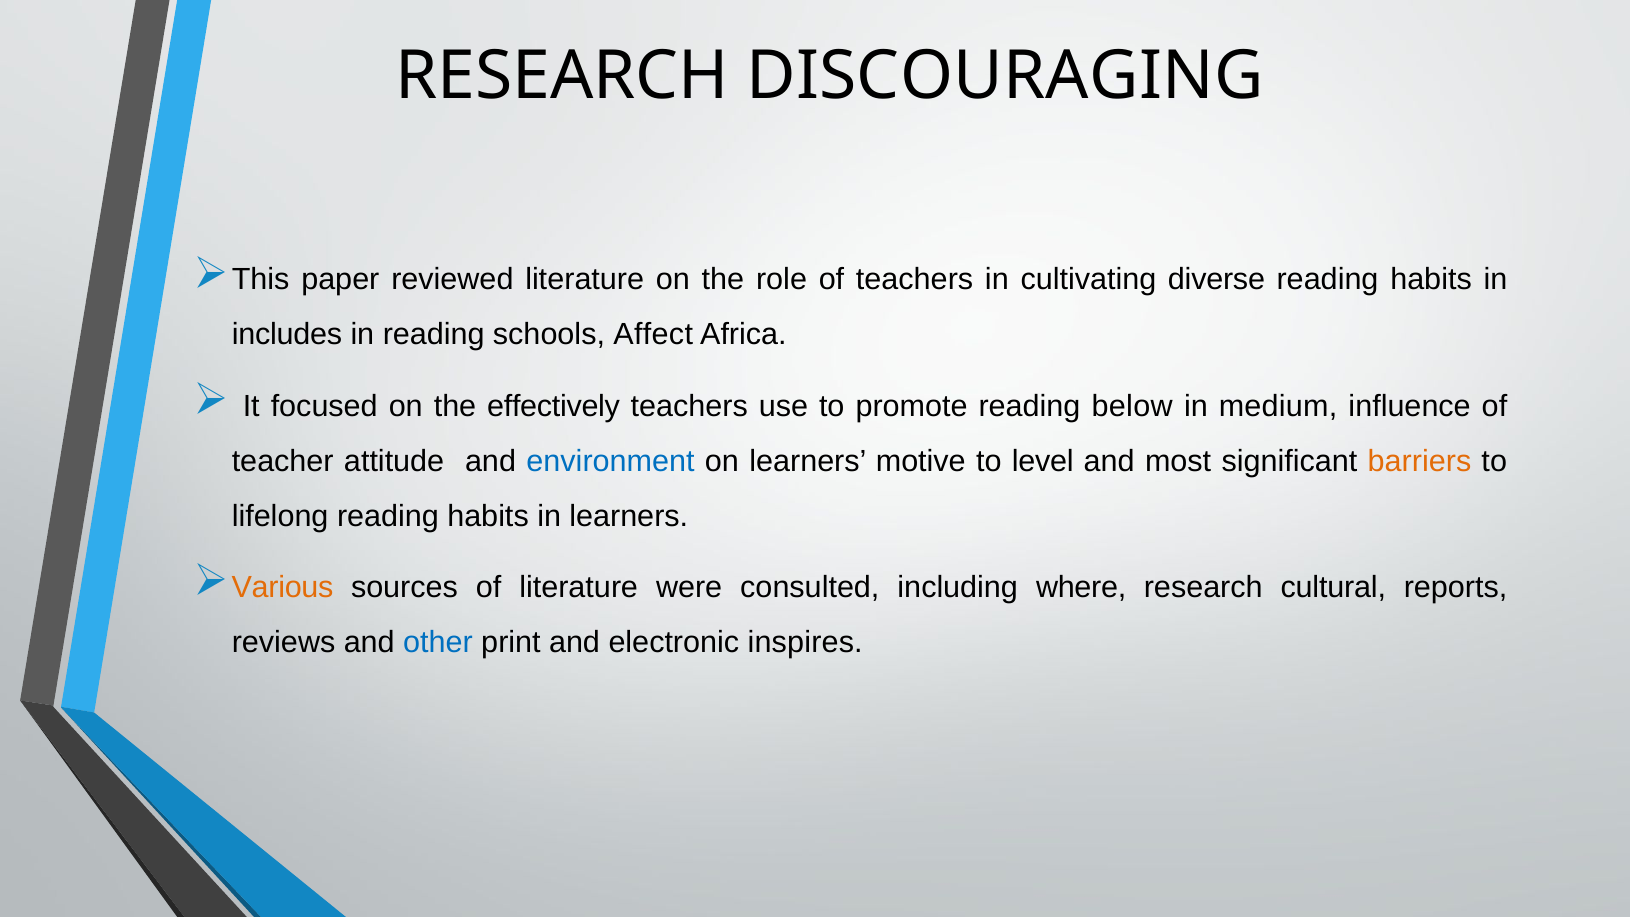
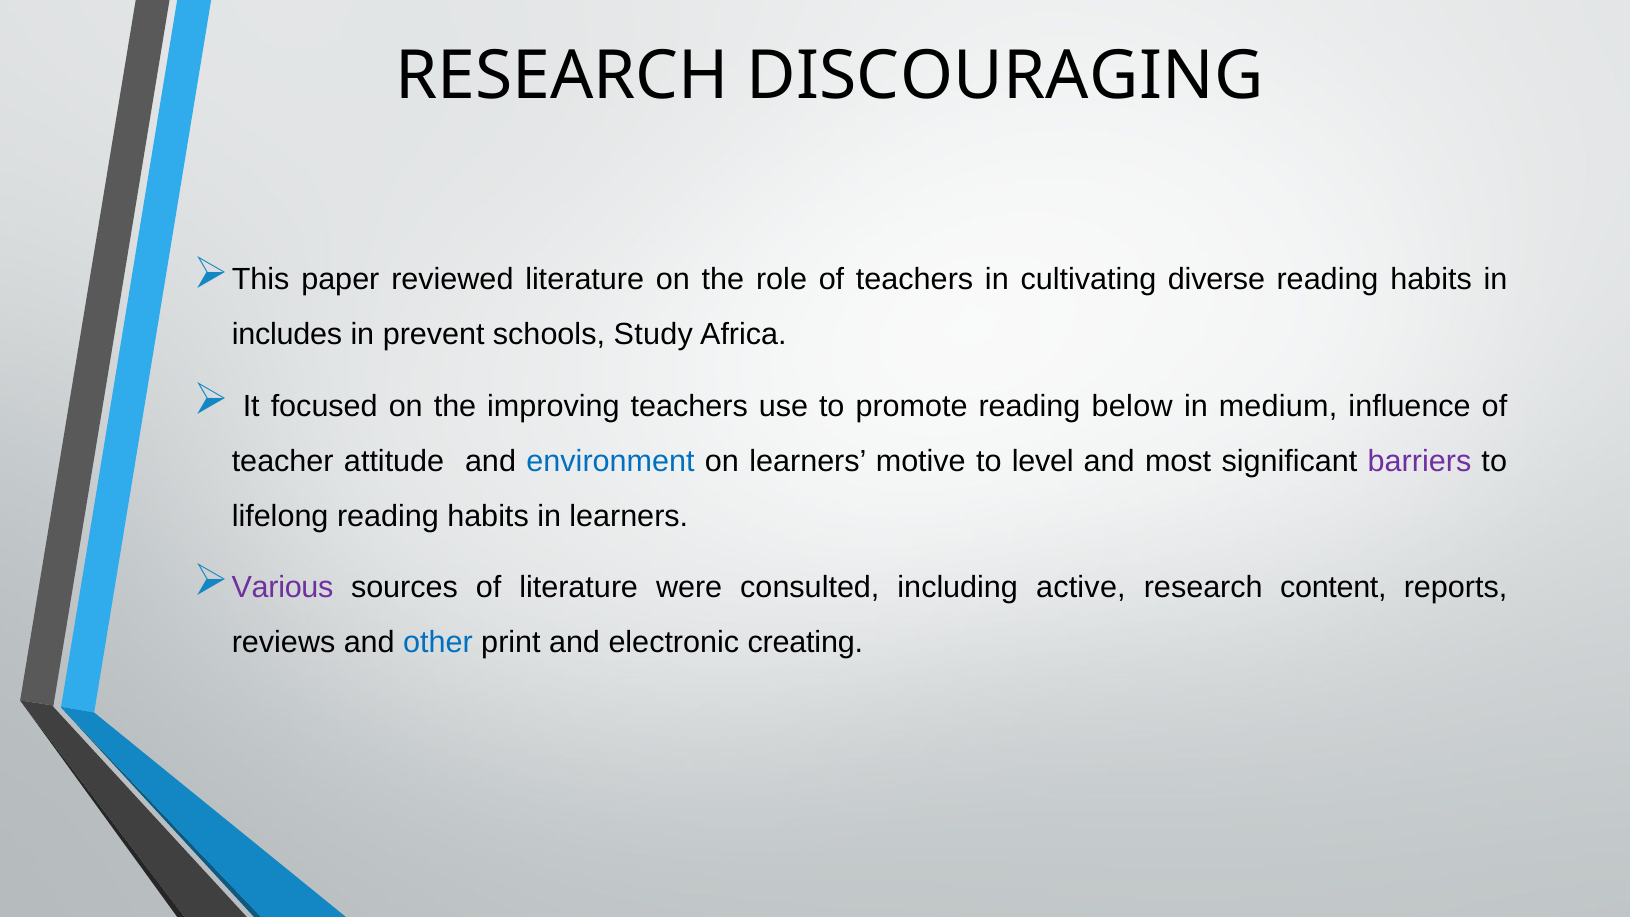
in reading: reading -> prevent
Affect: Affect -> Study
effectively: effectively -> improving
barriers colour: orange -> purple
Various colour: orange -> purple
where: where -> active
cultural: cultural -> content
inspires: inspires -> creating
